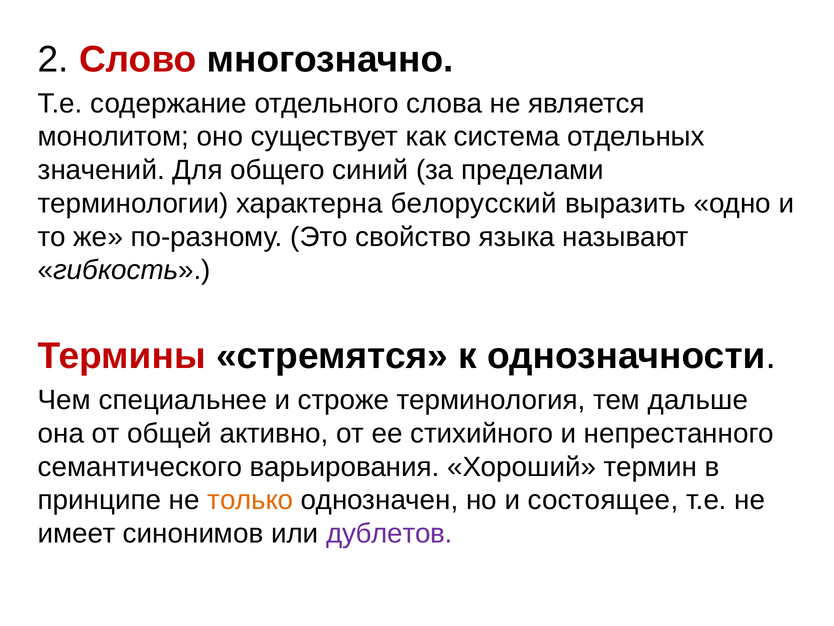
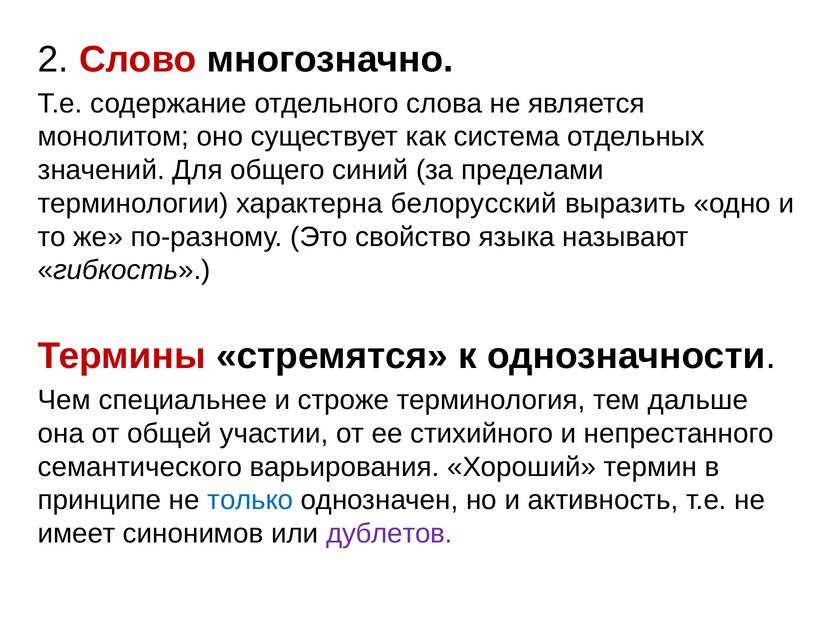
активно: активно -> участии
только colour: orange -> blue
состоящее: состоящее -> активность
